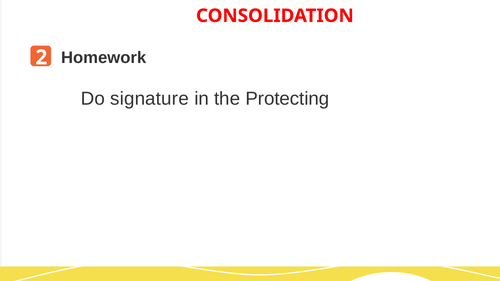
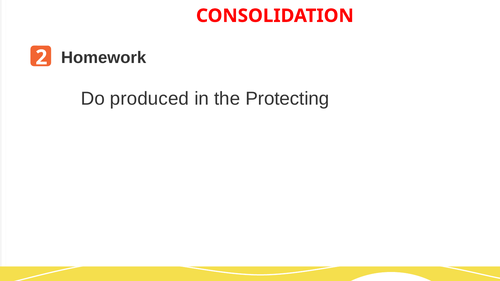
signature: signature -> produced
